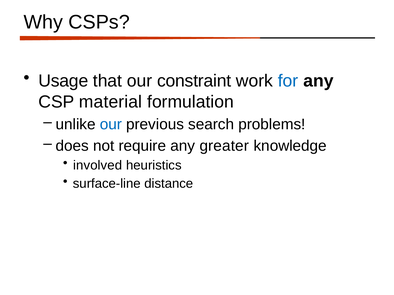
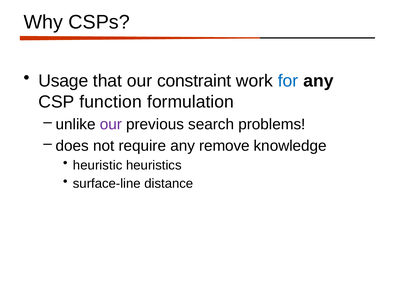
material: material -> function
our at (111, 125) colour: blue -> purple
greater: greater -> remove
involved: involved -> heuristic
